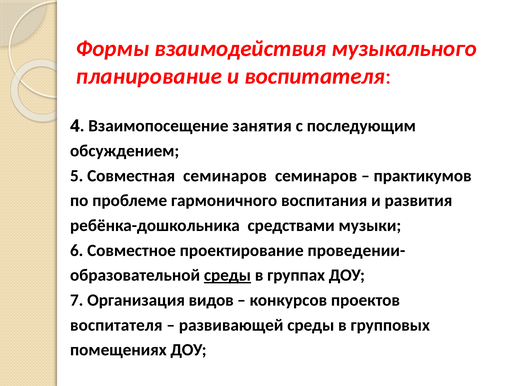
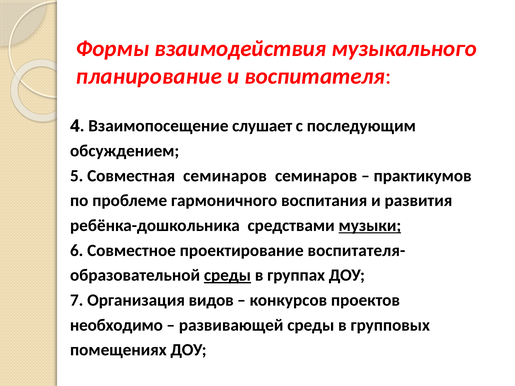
занятия: занятия -> слушает
музыки underline: none -> present
проведении-: проведении- -> воспитателя-
воспитателя at (116, 325): воспитателя -> необходимо
